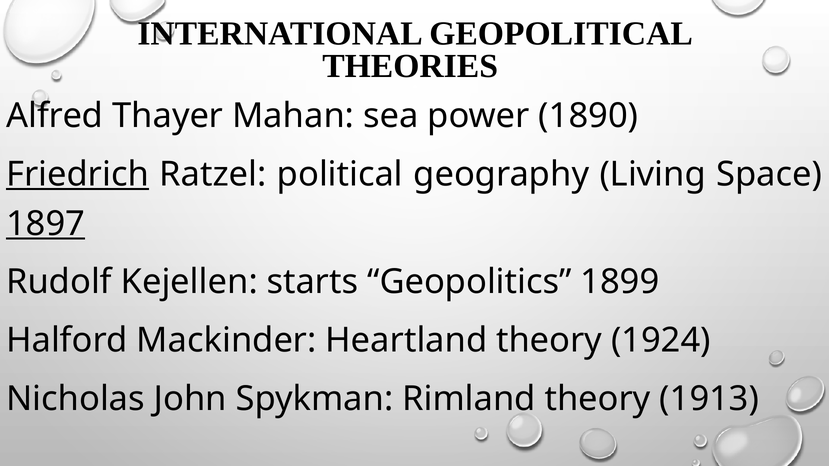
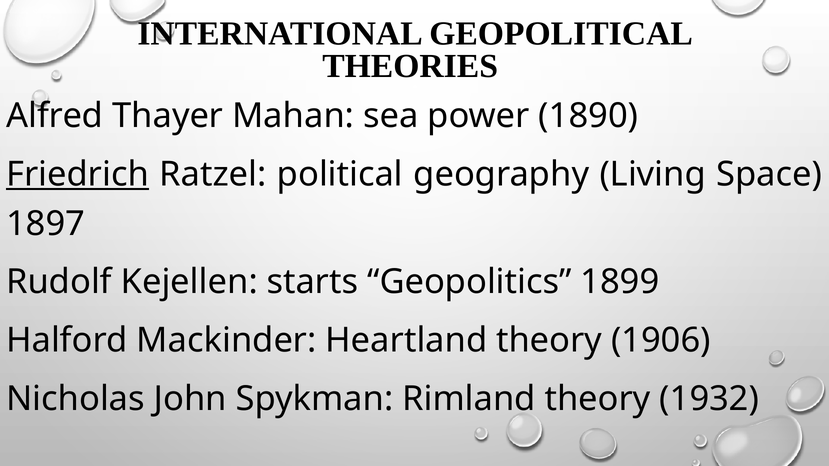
1897 underline: present -> none
1924: 1924 -> 1906
1913: 1913 -> 1932
